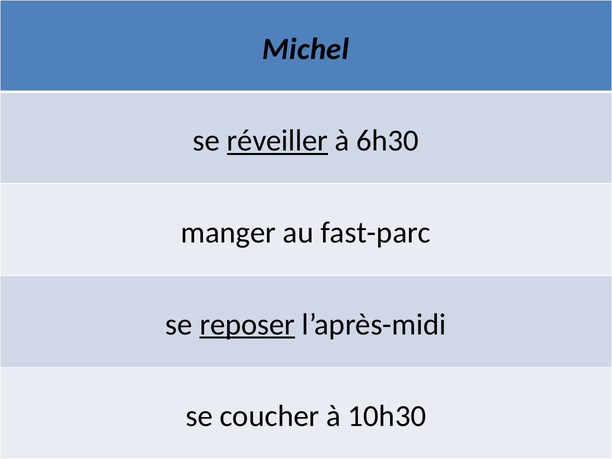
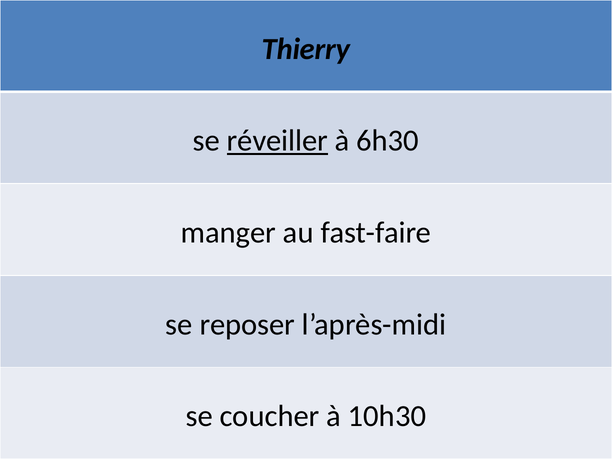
Michel: Michel -> Thierry
fast-parc: fast-parc -> fast-faire
reposer underline: present -> none
